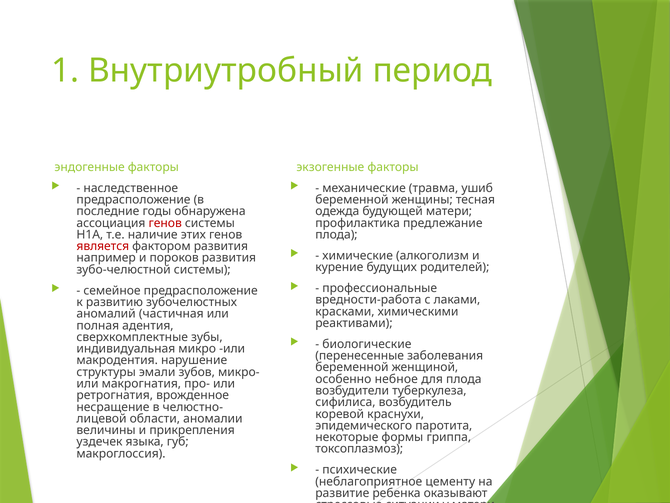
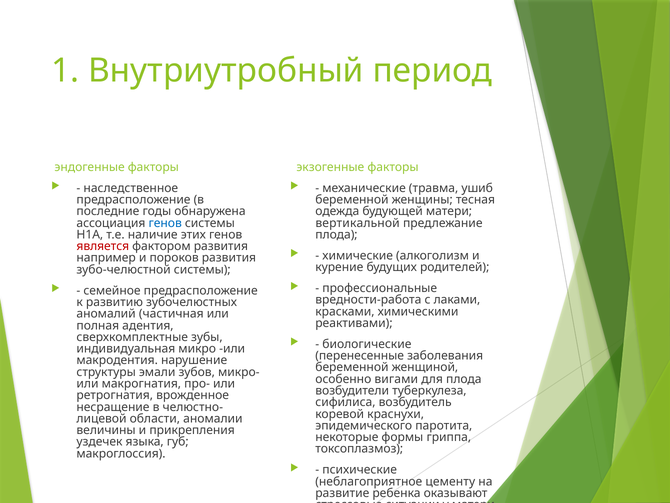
генов at (165, 223) colour: red -> blue
профилактика: профилактика -> вертикальной
небное: небное -> вигами
